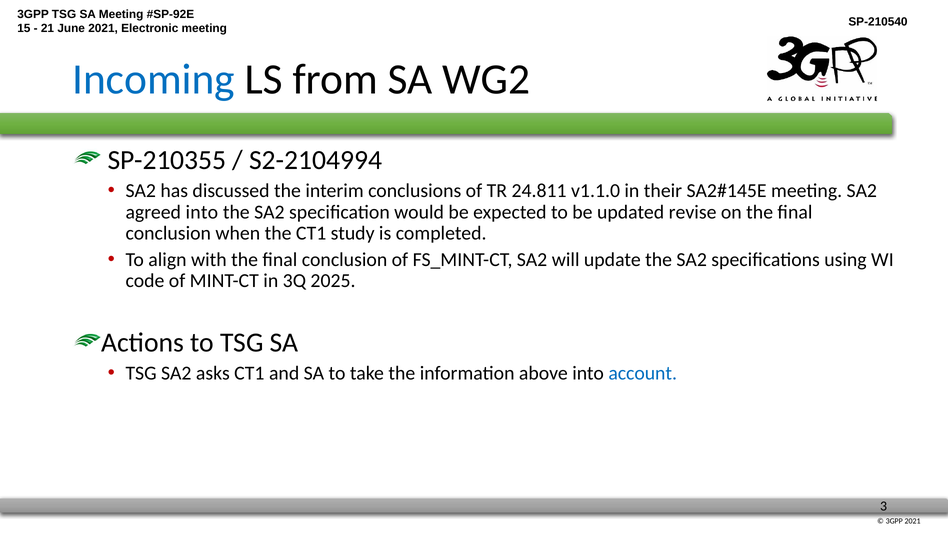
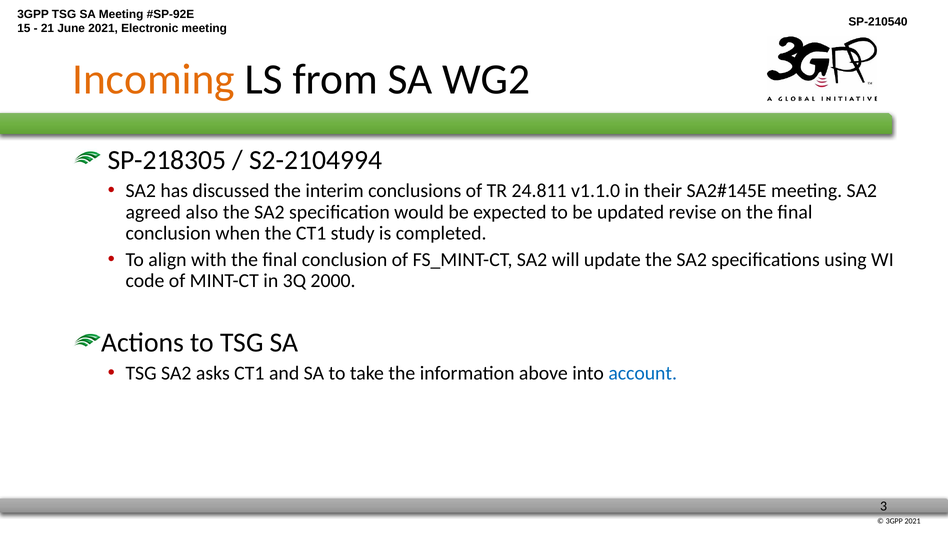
Incoming colour: blue -> orange
SP-210355: SP-210355 -> SP-218305
agreed into: into -> also
2025: 2025 -> 2000
